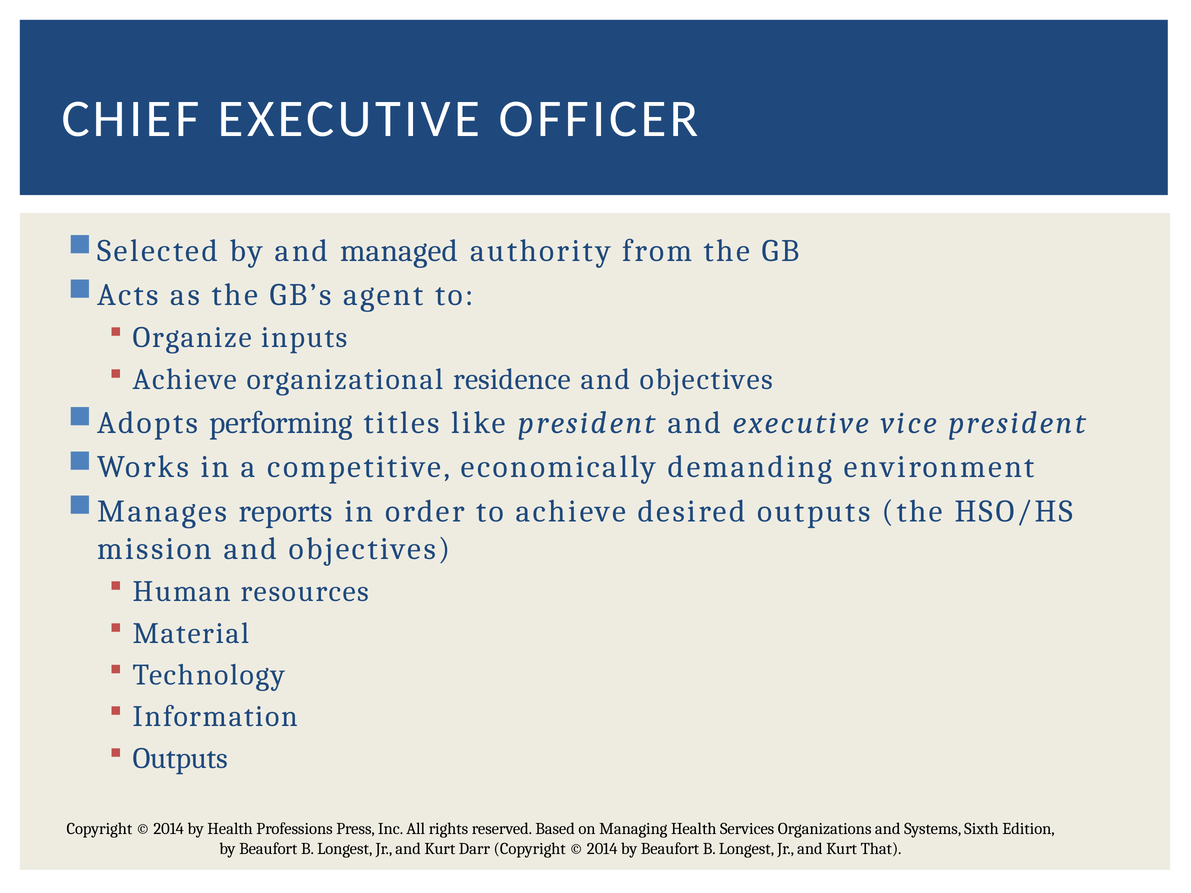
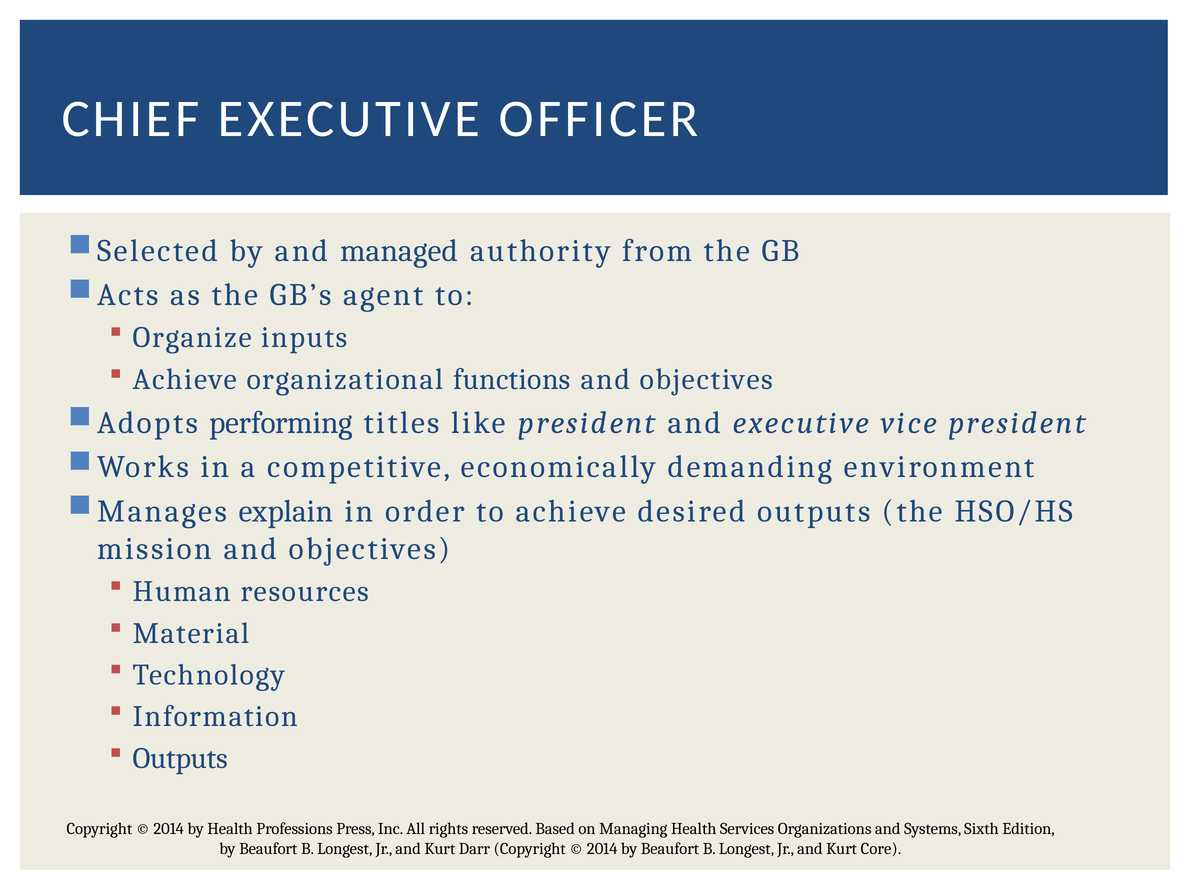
residence: residence -> functions
reports: reports -> explain
That: That -> Core
